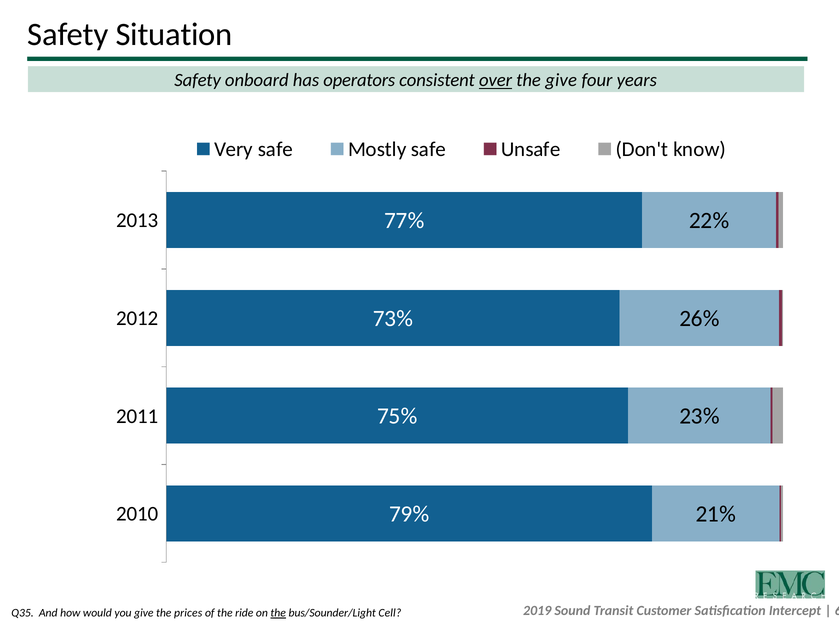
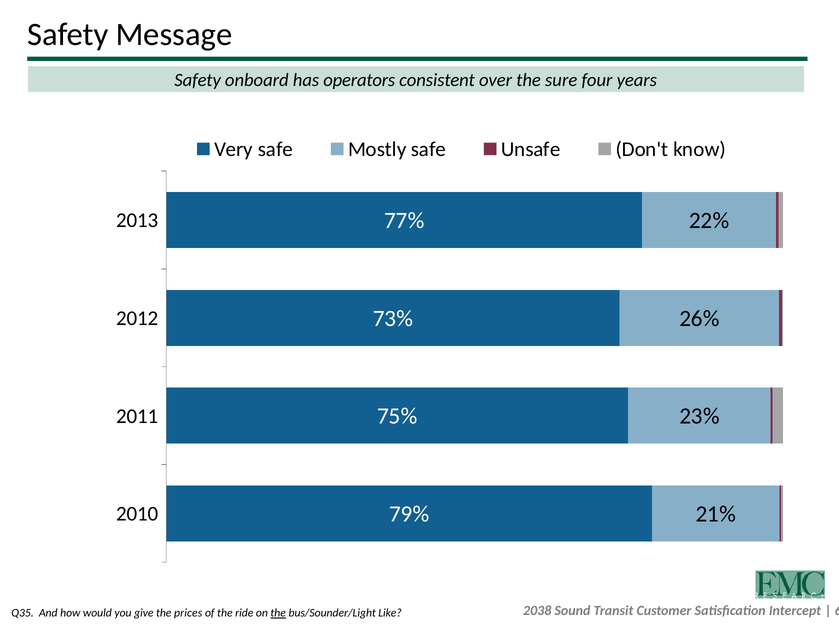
Situation: Situation -> Message
over underline: present -> none
the give: give -> sure
2019: 2019 -> 2038
Cell: Cell -> Like
